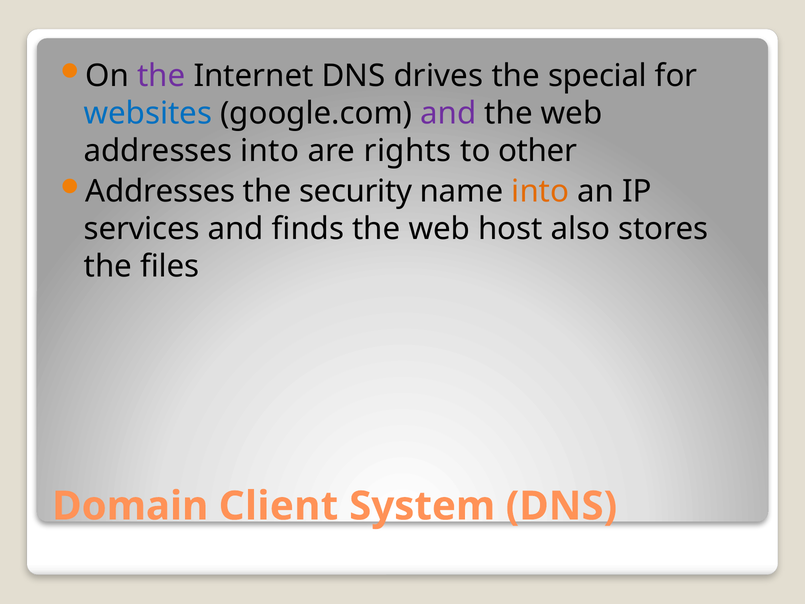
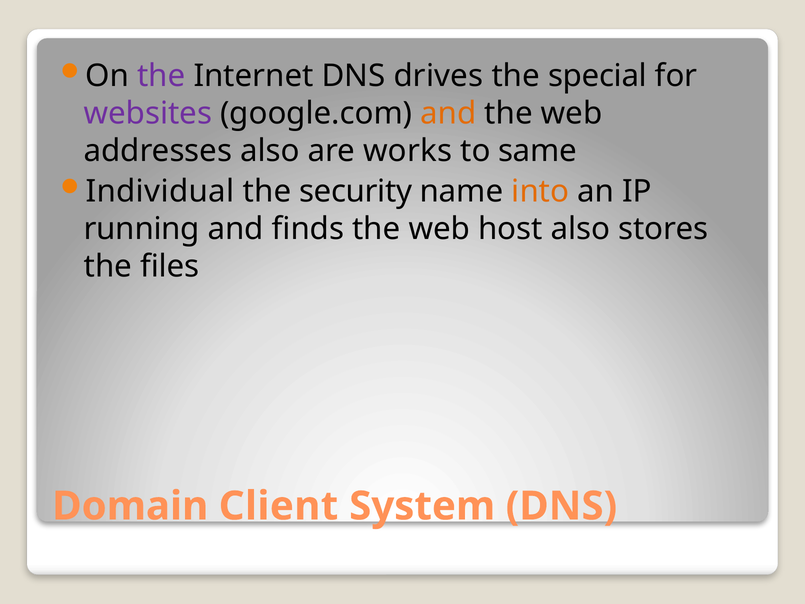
websites colour: blue -> purple
and at (448, 113) colour: purple -> orange
addresses into: into -> also
rights: rights -> works
other: other -> same
Addresses at (160, 191): Addresses -> Individual
services: services -> running
